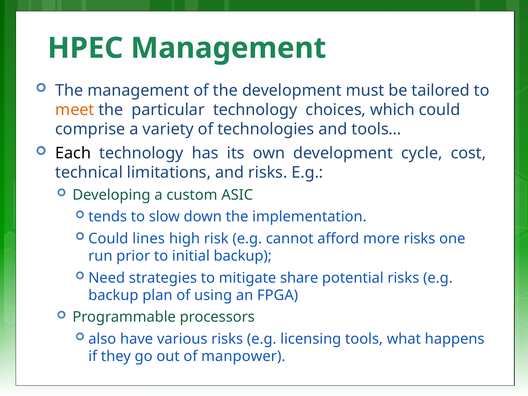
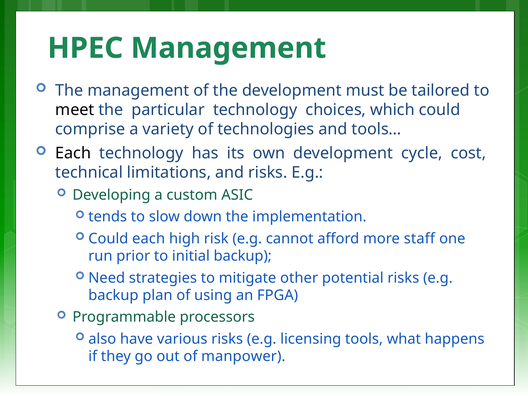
meet colour: orange -> black
Could lines: lines -> each
more risks: risks -> staff
share: share -> other
